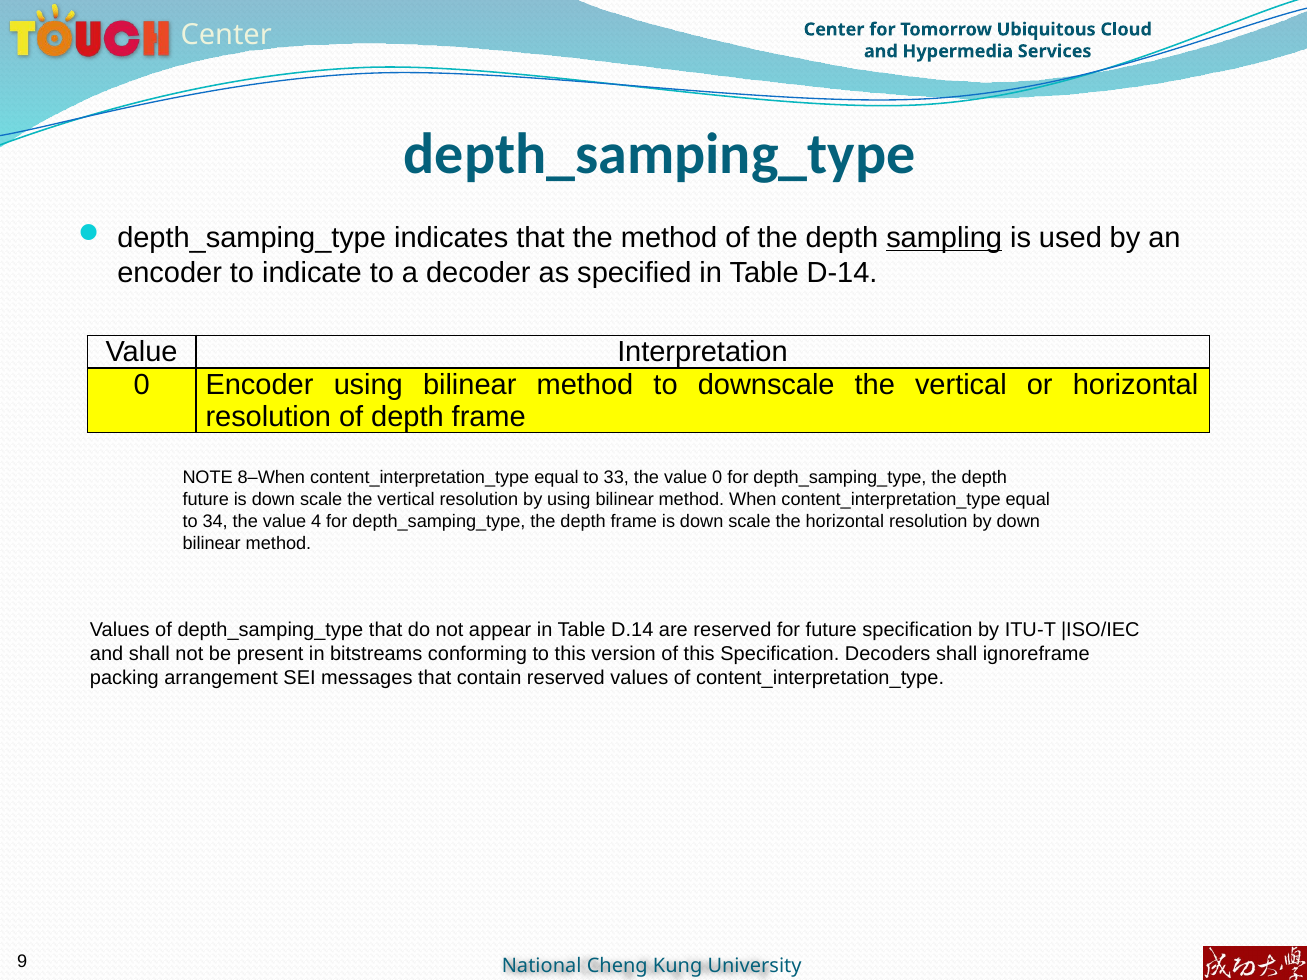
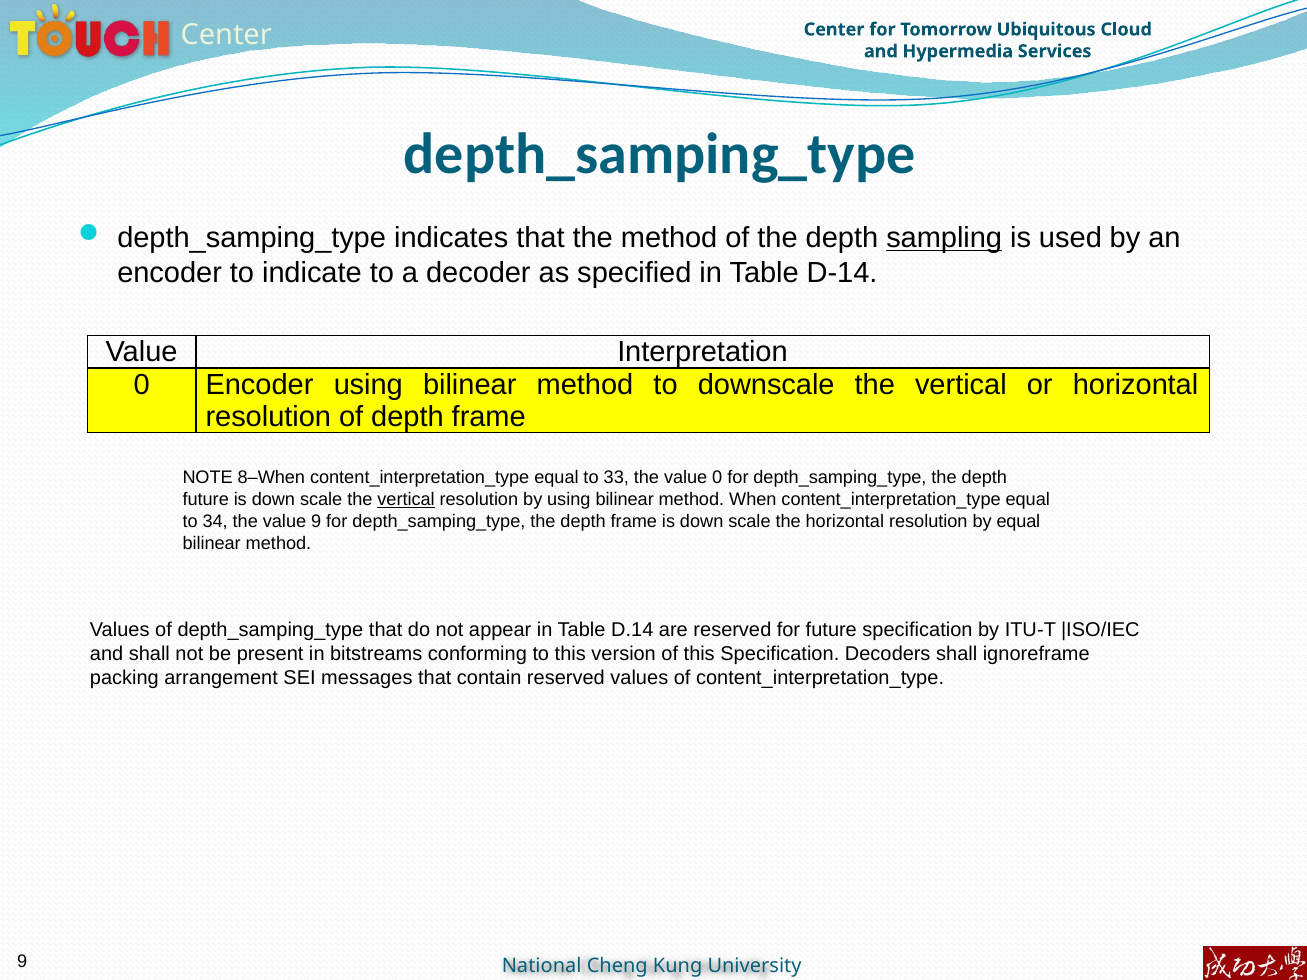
vertical at (406, 500) underline: none -> present
value 4: 4 -> 9
by down: down -> equal
